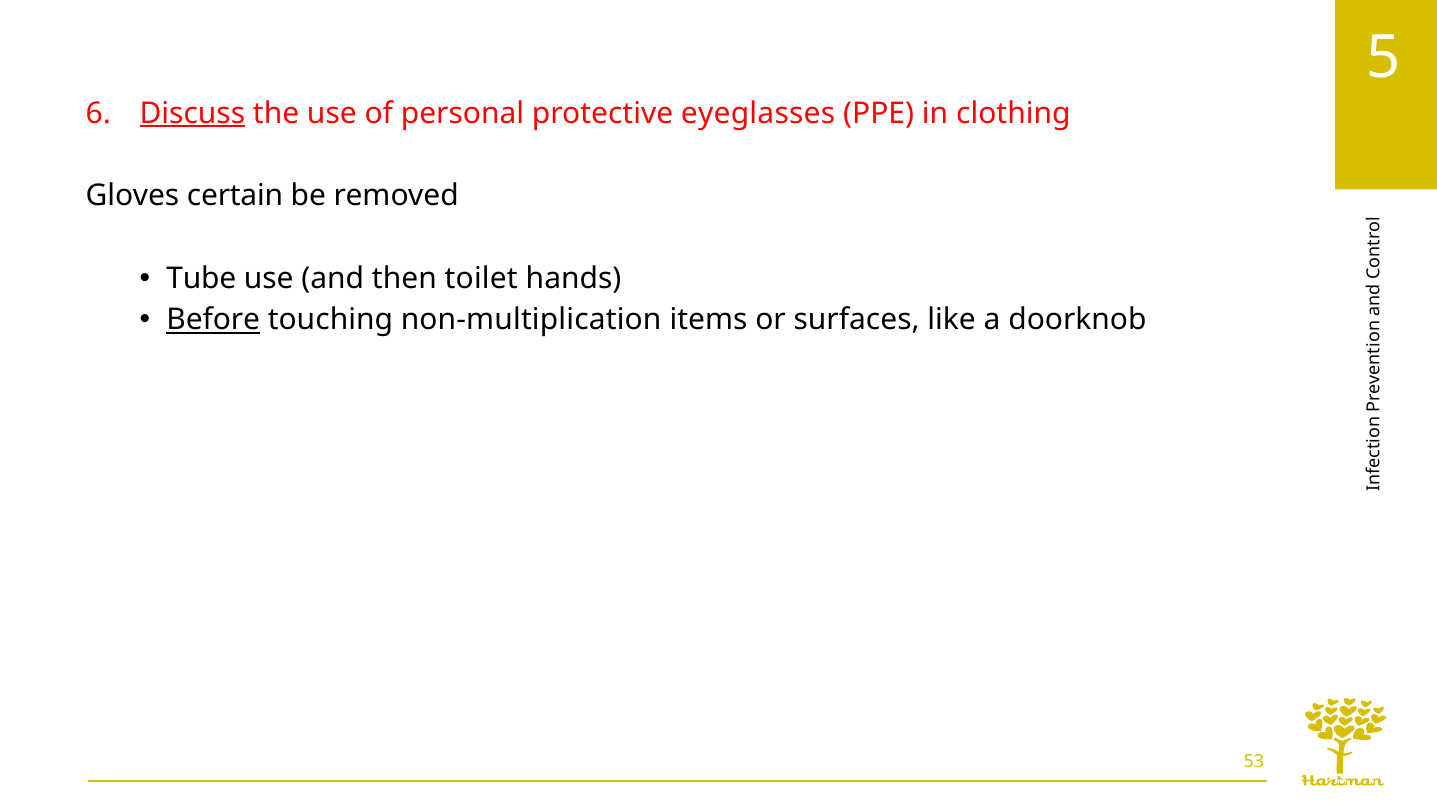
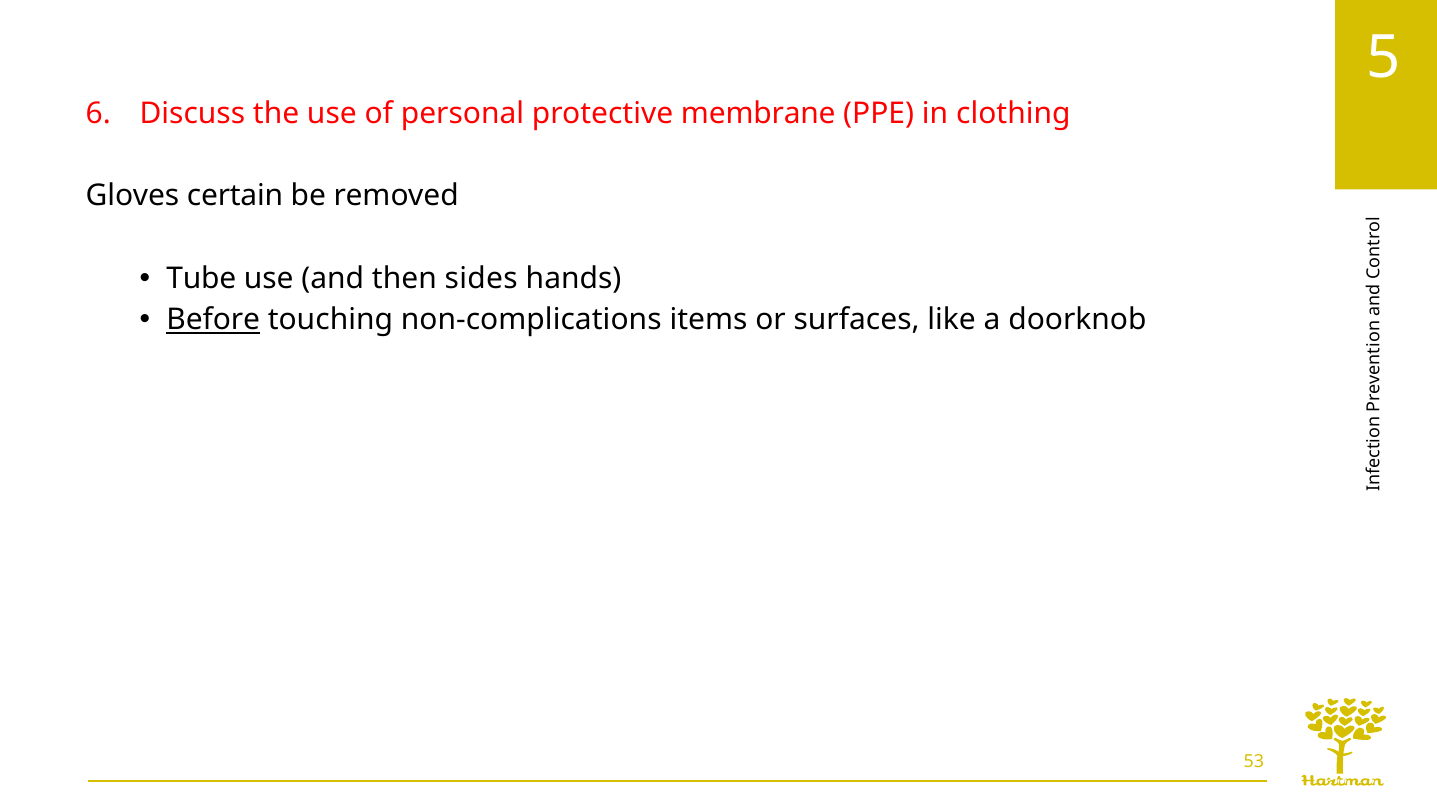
Discuss underline: present -> none
eyeglasses: eyeglasses -> membrane
toilet: toilet -> sides
non-multiplication: non-multiplication -> non-complications
